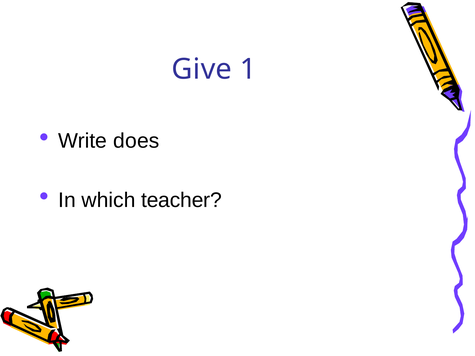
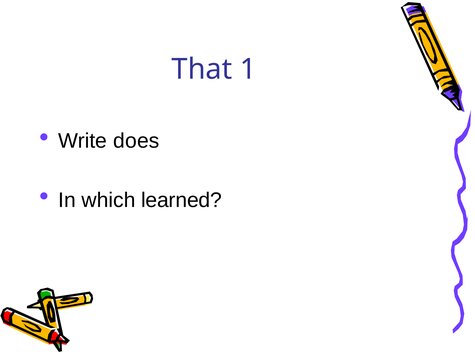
Give: Give -> That
teacher: teacher -> learned
